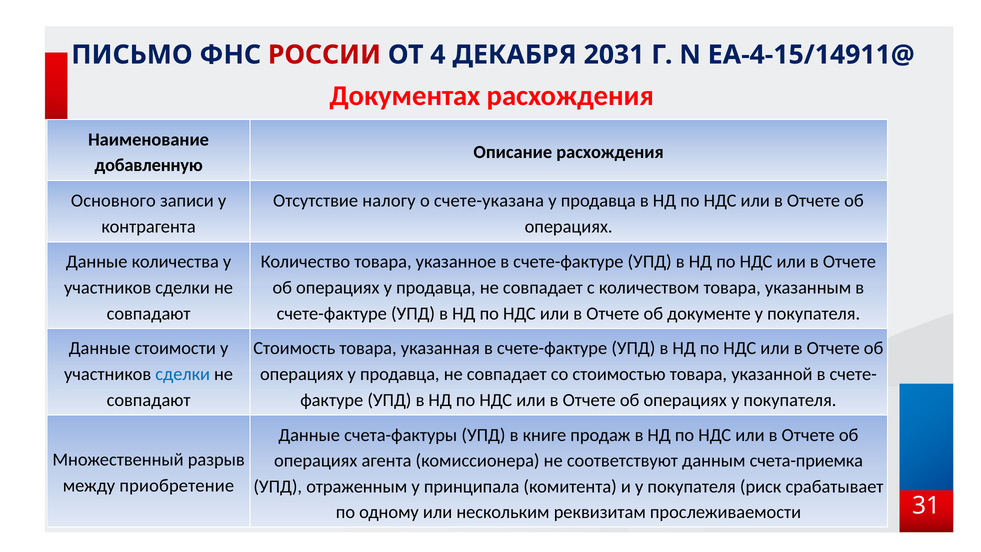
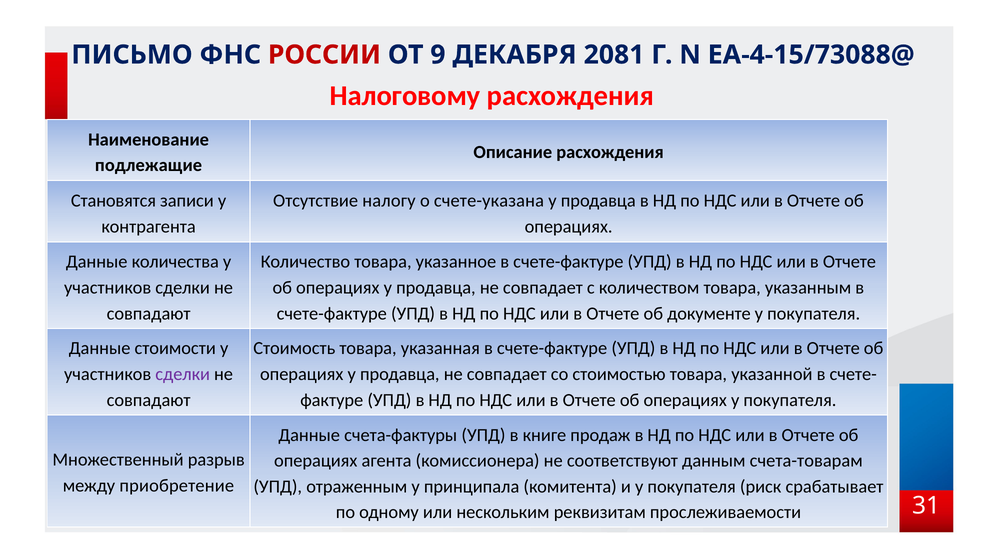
4: 4 -> 9
2031: 2031 -> 2081
ЕА-4-15/14911@: ЕА-4-15/14911@ -> ЕА-4-15/73088@
Документах: Документах -> Налоговому
добавленную: добавленную -> подлежащие
Основного: Основного -> Становятся
сделки at (183, 374) colour: blue -> purple
счета-приемка: счета-приемка -> счета-товарам
